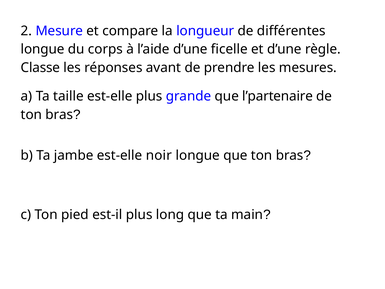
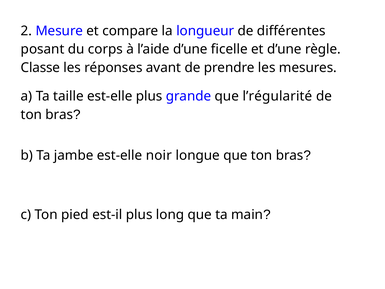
longue at (43, 49): longue -> posant
l’partenaire: l’partenaire -> l’régularité
